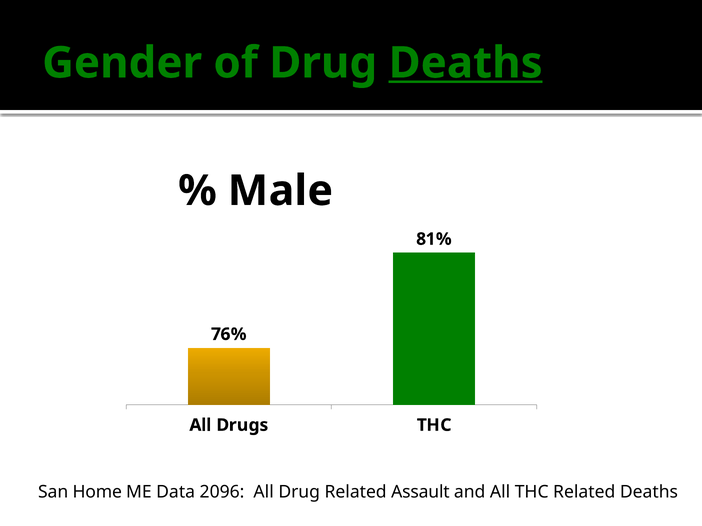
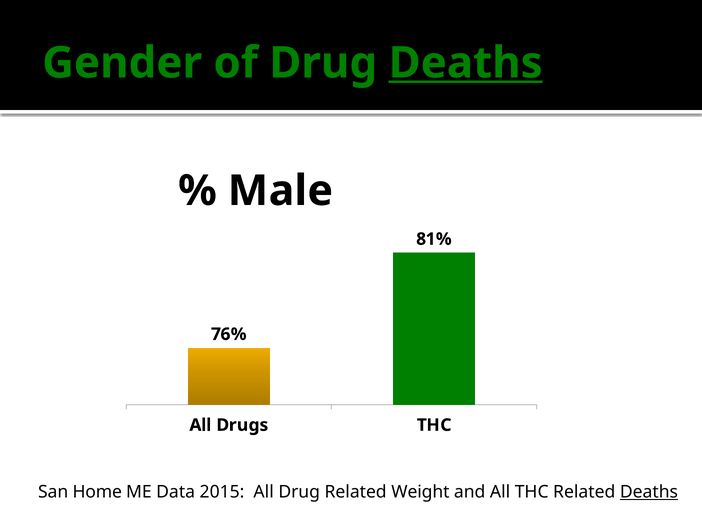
2096: 2096 -> 2015
Assault: Assault -> Weight
Deaths at (649, 492) underline: none -> present
